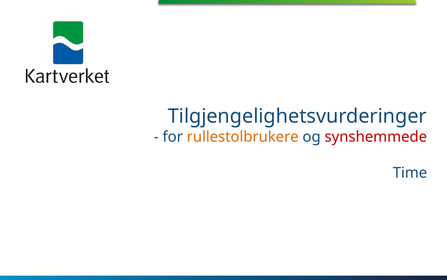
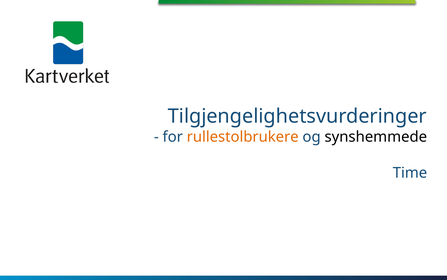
synshemmede colour: red -> black
